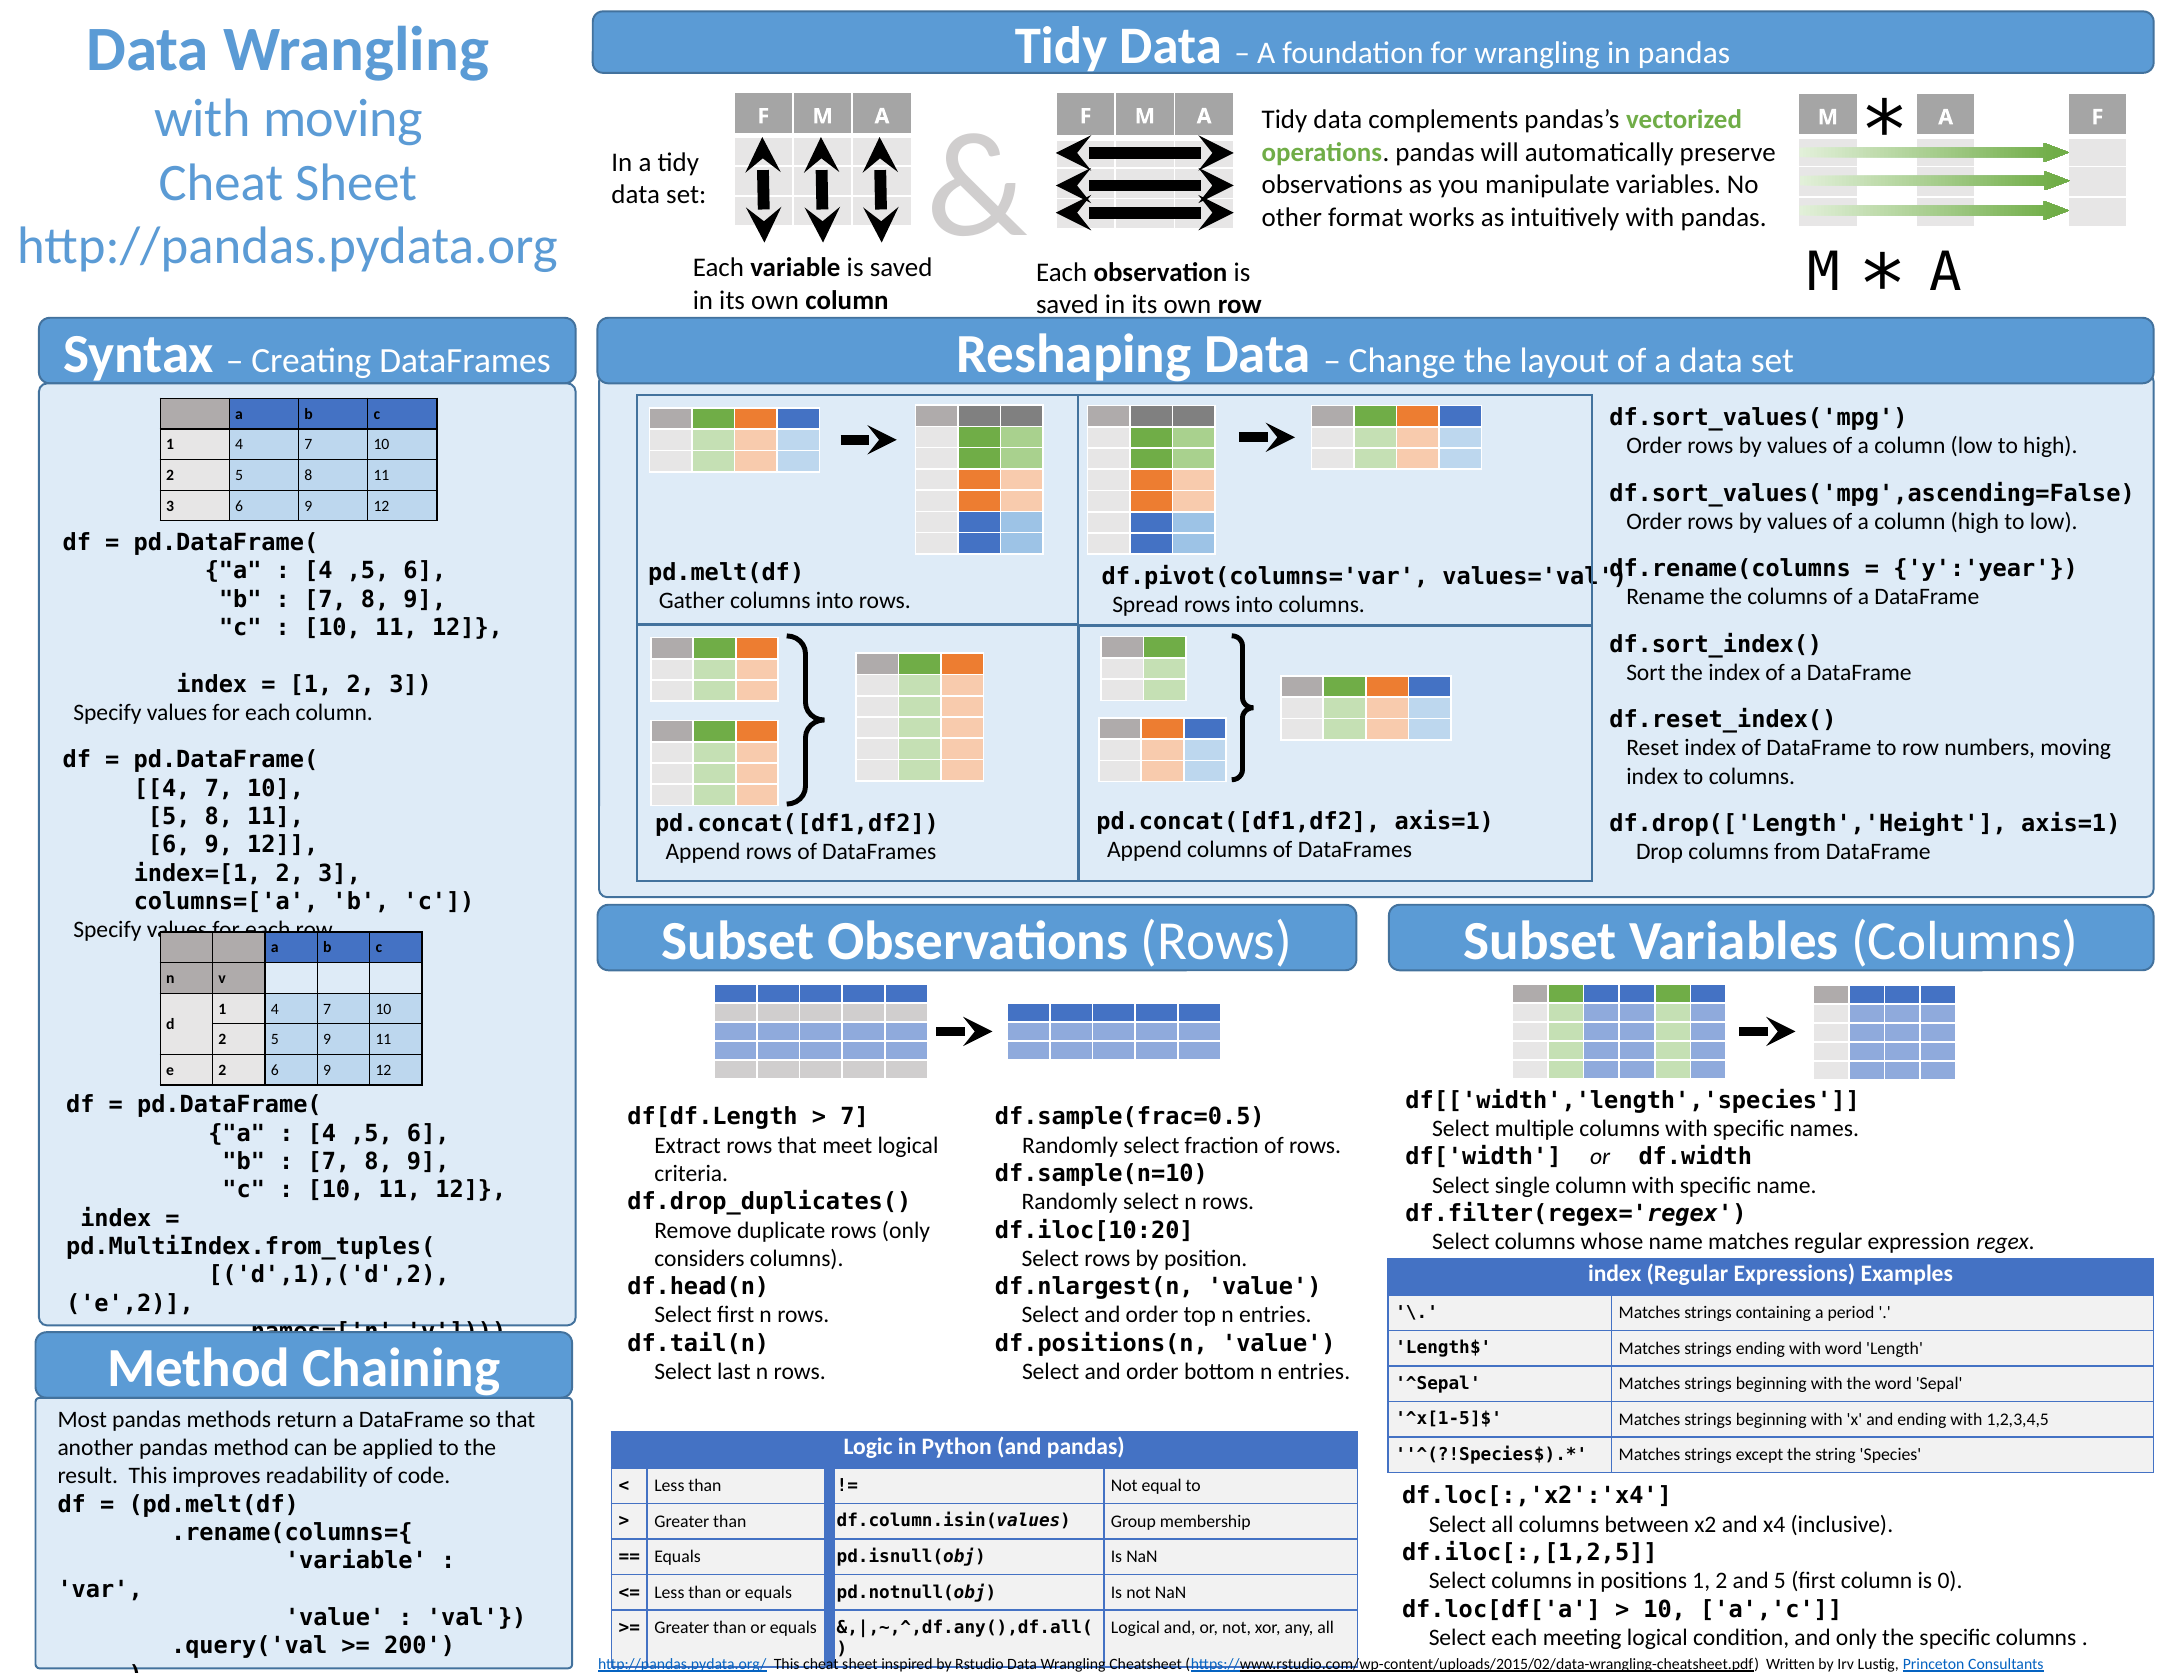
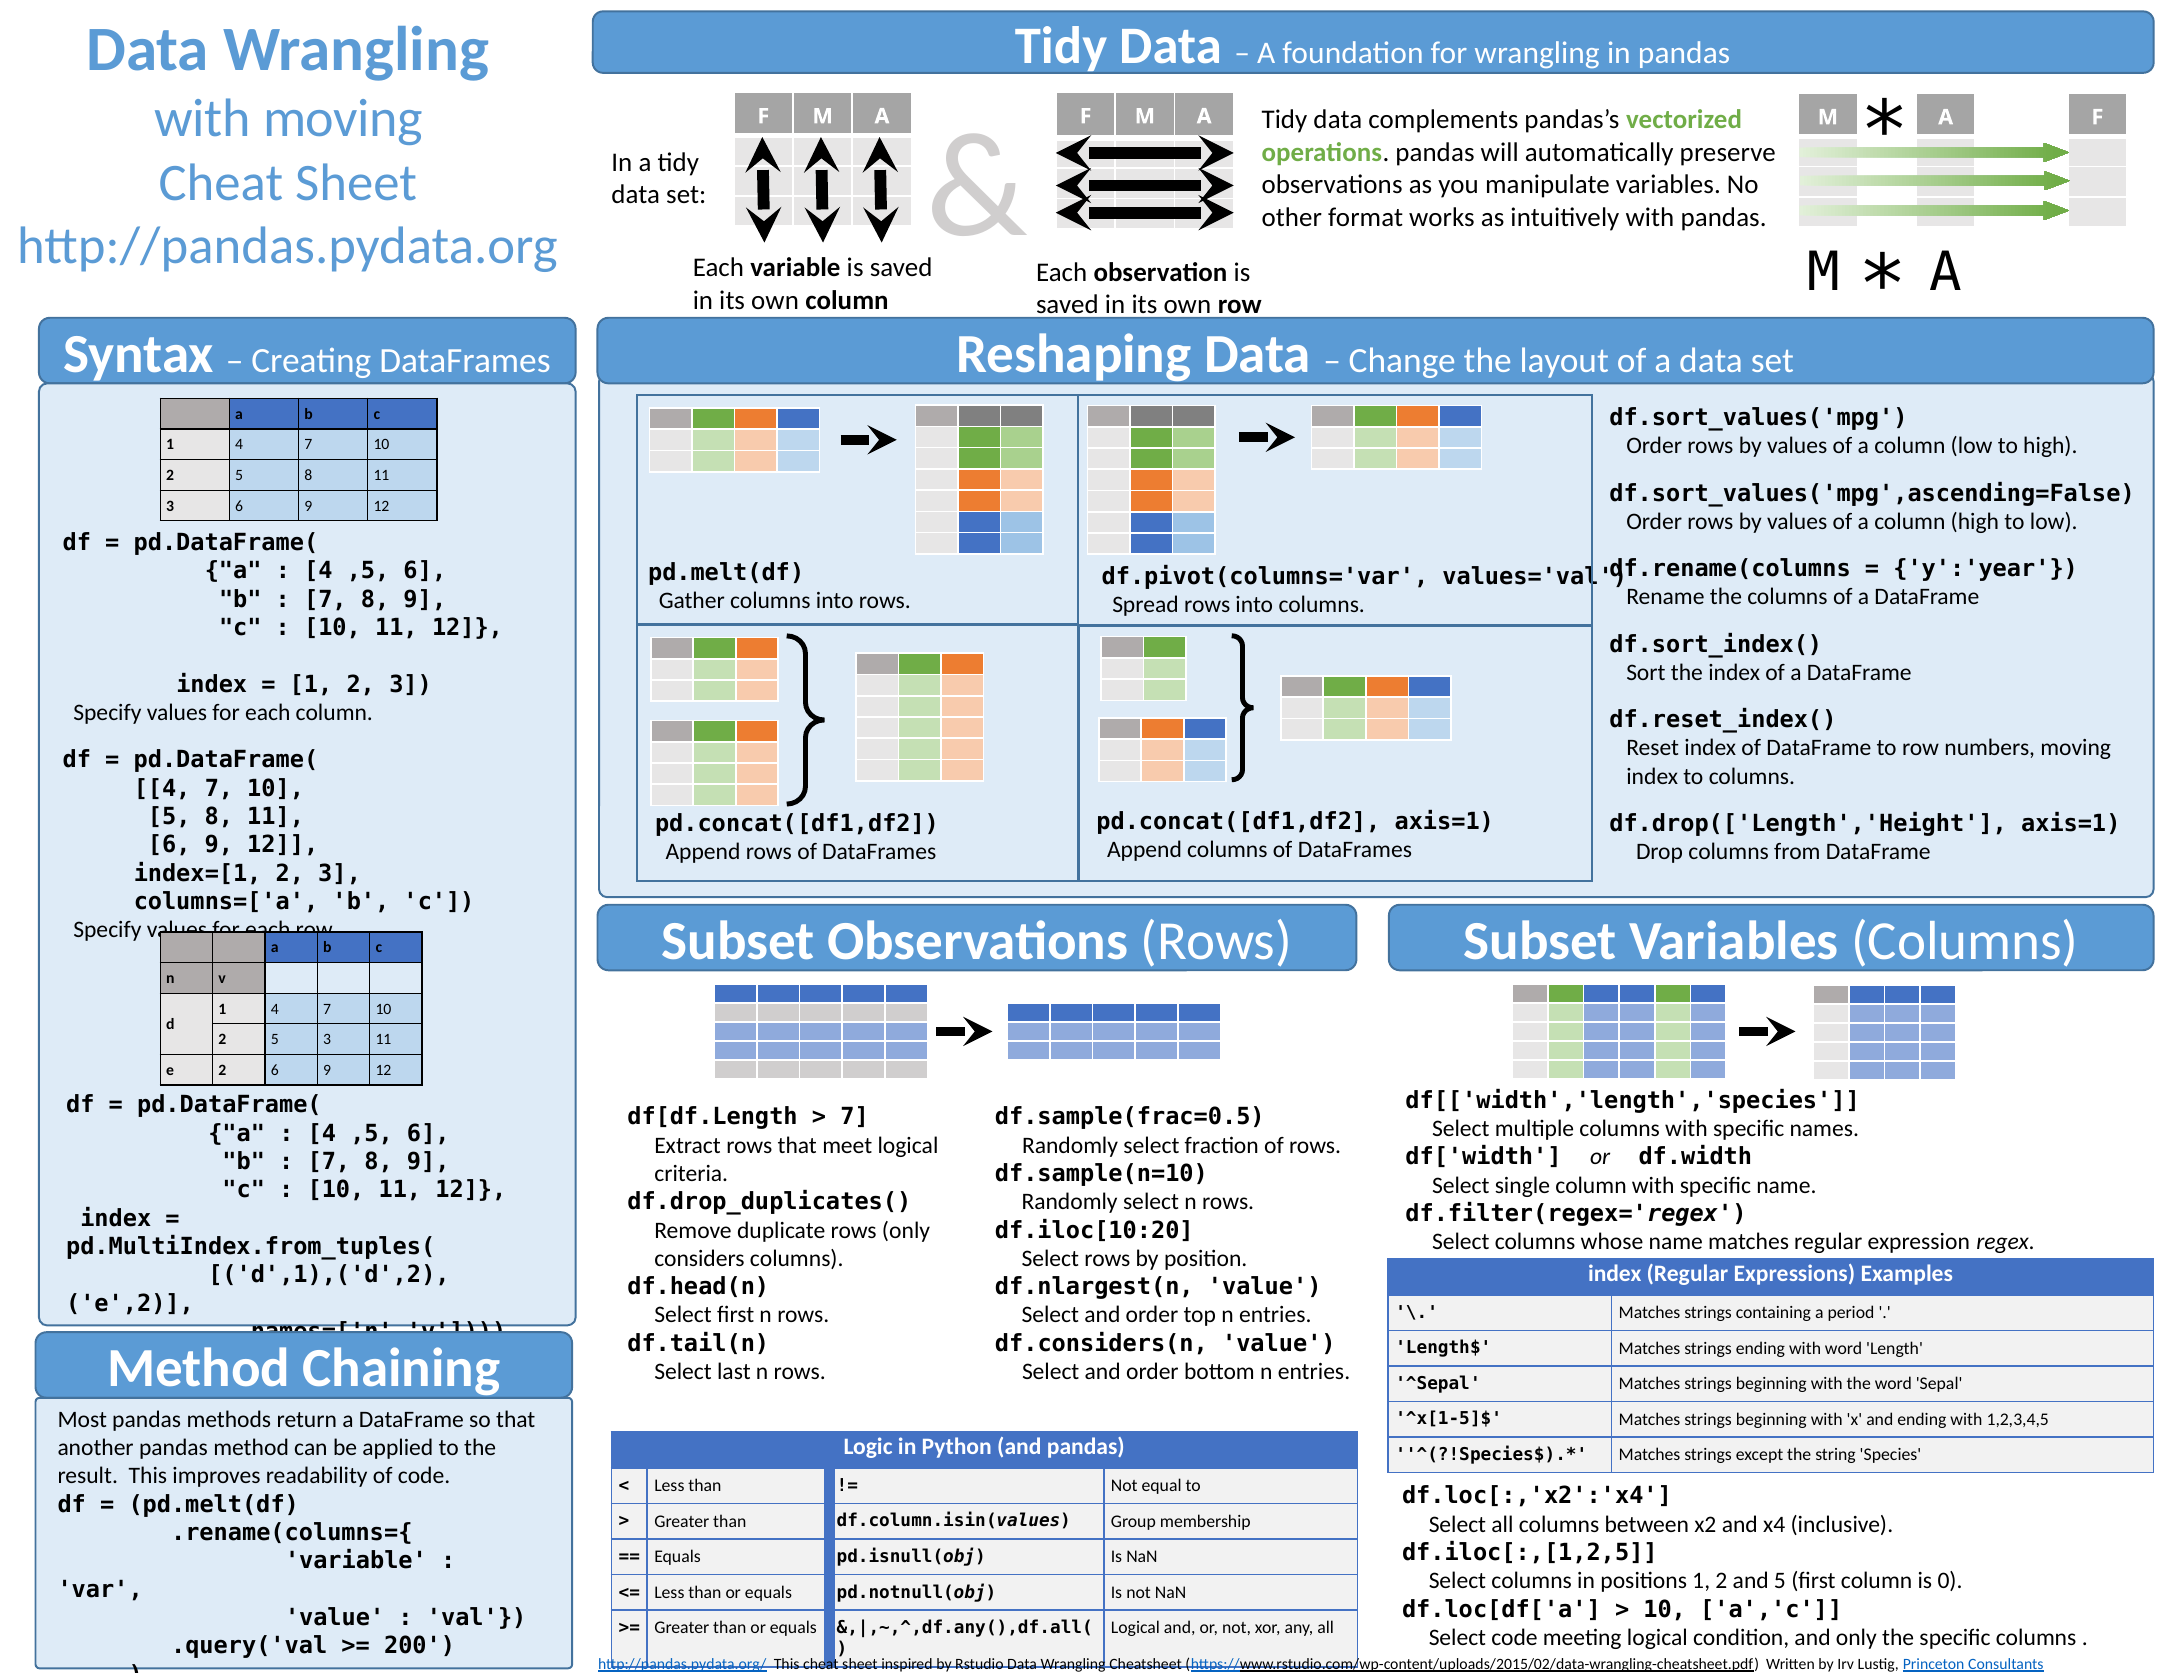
5 9: 9 -> 3
df.positions(n: df.positions(n -> df.considers(n
Select each: each -> code
